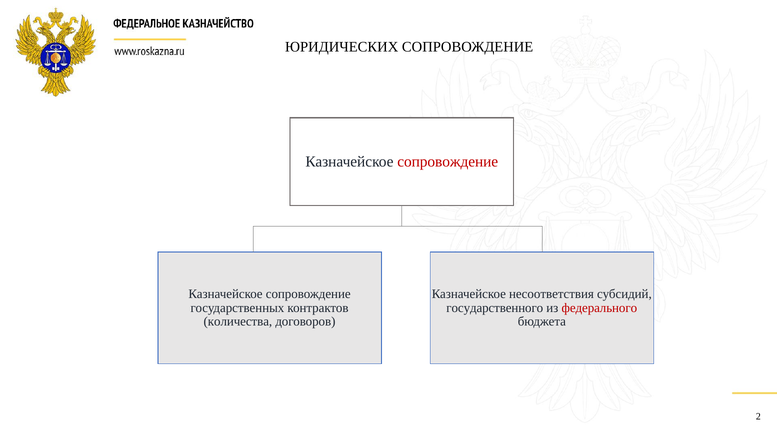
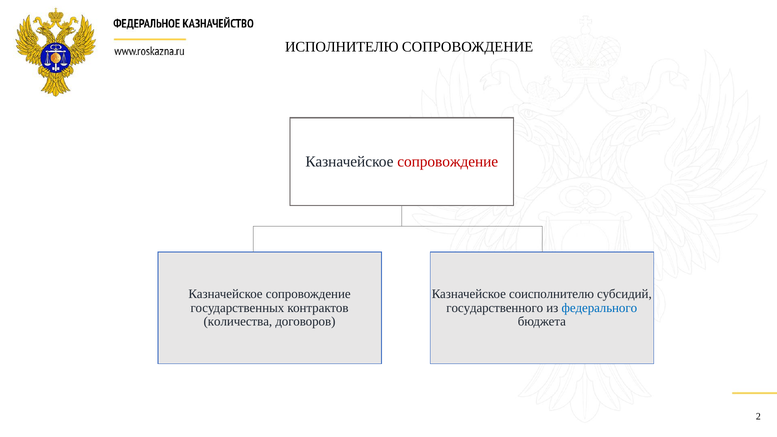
ЮРИДИЧЕСКИХ: ЮРИДИЧЕСКИХ -> ИСПОЛНИТЕЛЮ
несоответствия: несоответствия -> соисполнителю
федерального colour: red -> blue
